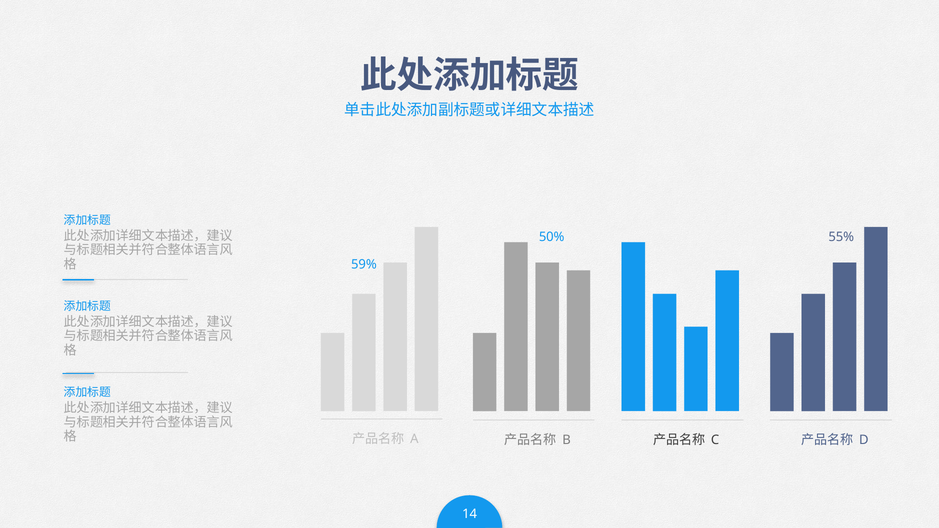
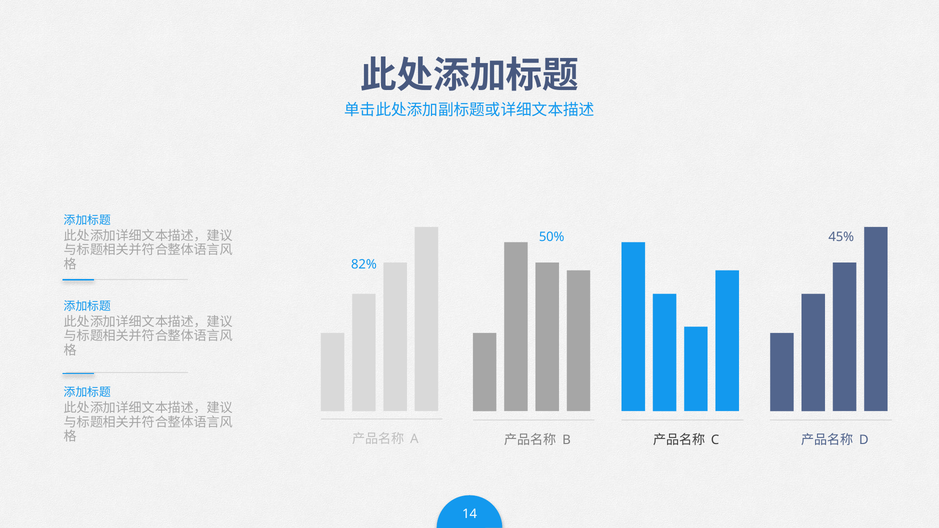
55%: 55% -> 45%
59%: 59% -> 82%
